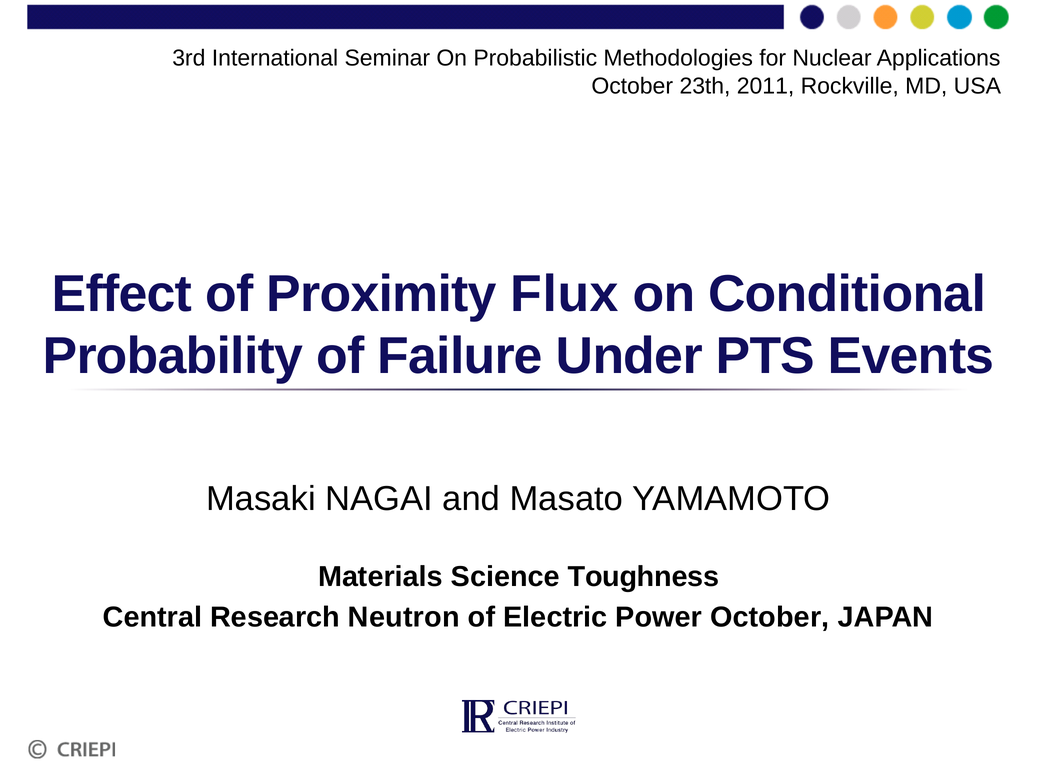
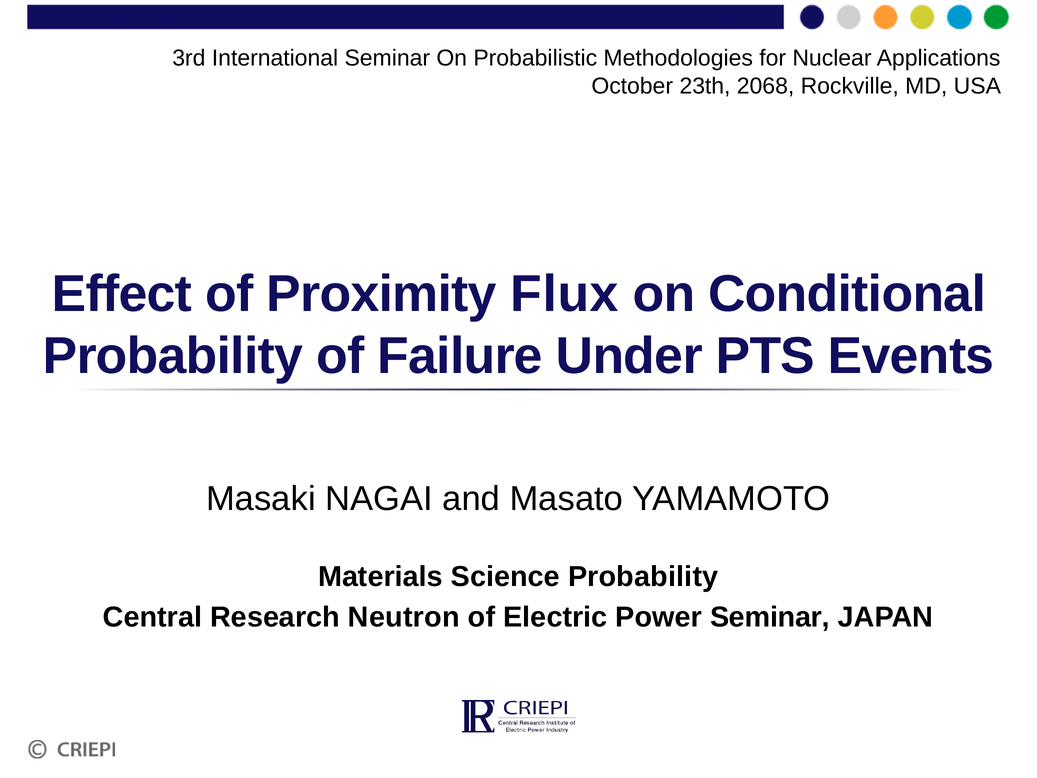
2011: 2011 -> 2068
Science Toughness: Toughness -> Probability
Power October: October -> Seminar
